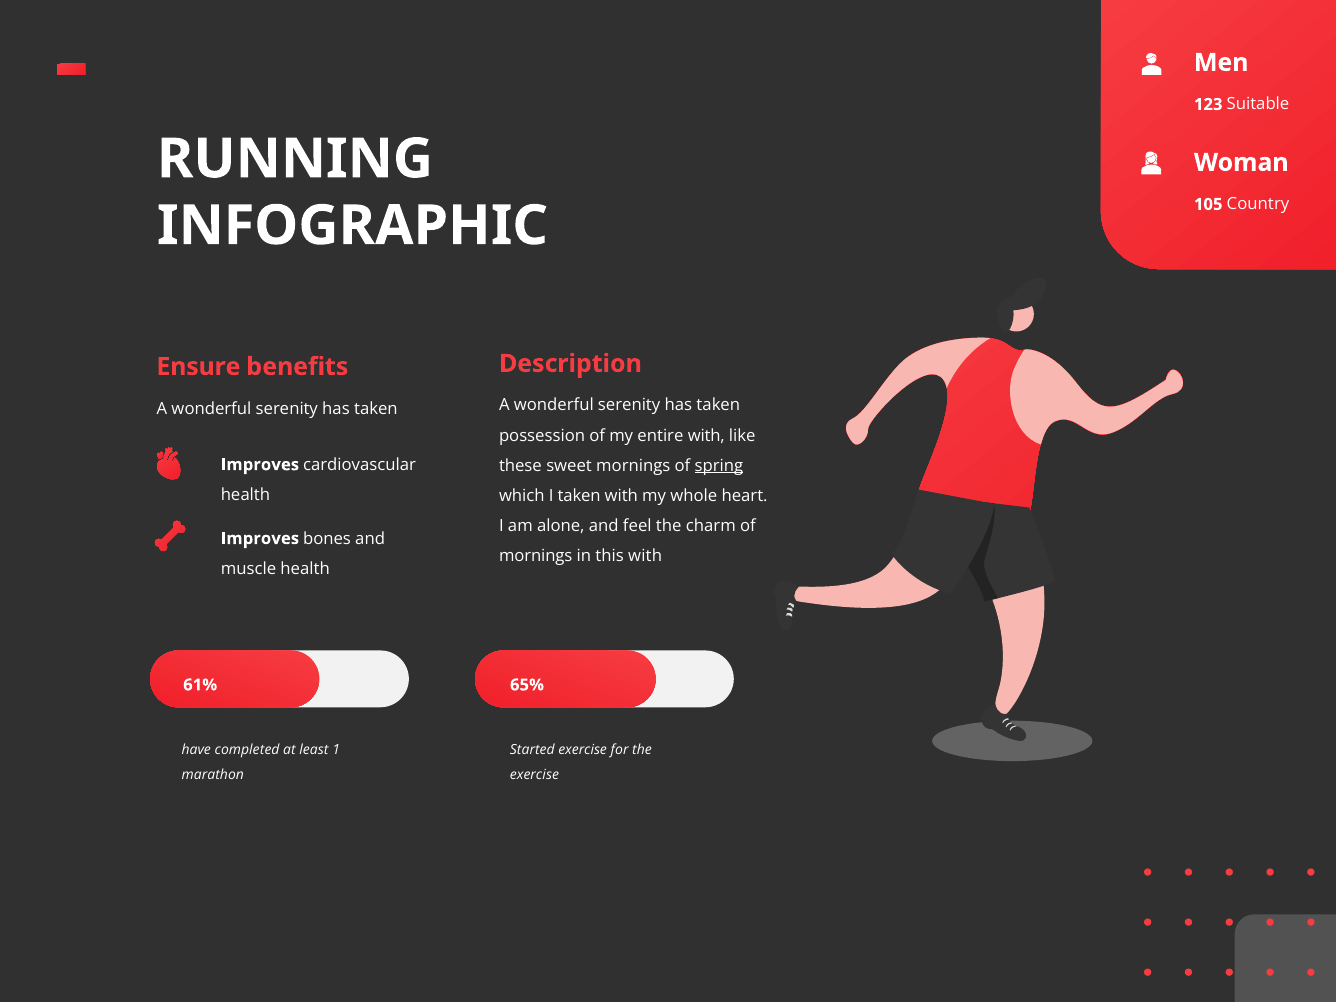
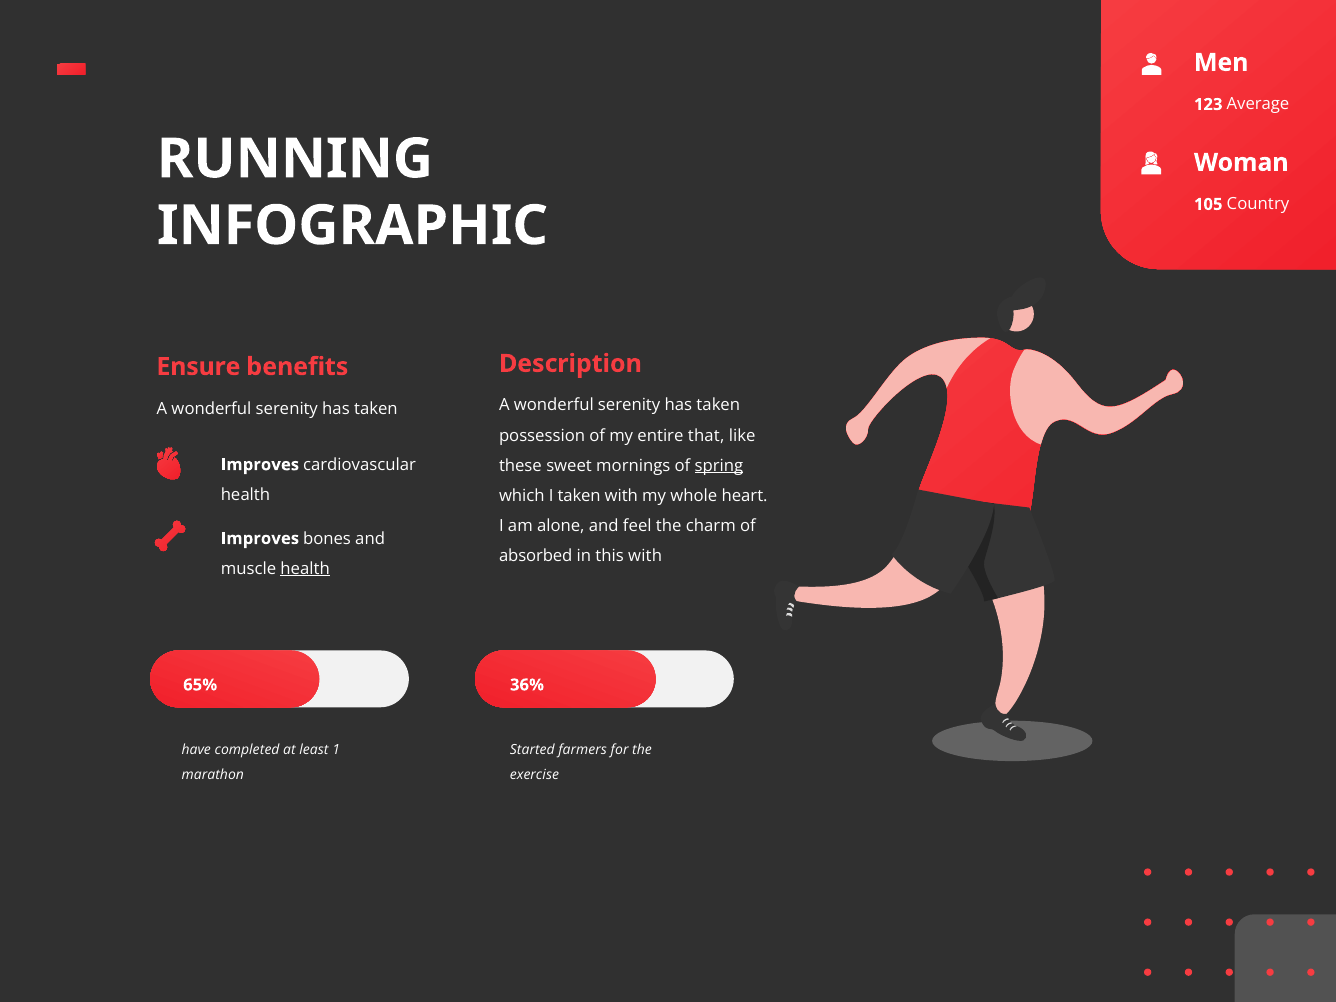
Suitable: Suitable -> Average
entire with: with -> that
mornings at (536, 556): mornings -> absorbed
health at (305, 569) underline: none -> present
61%: 61% -> 65%
65%: 65% -> 36%
Started exercise: exercise -> farmers
